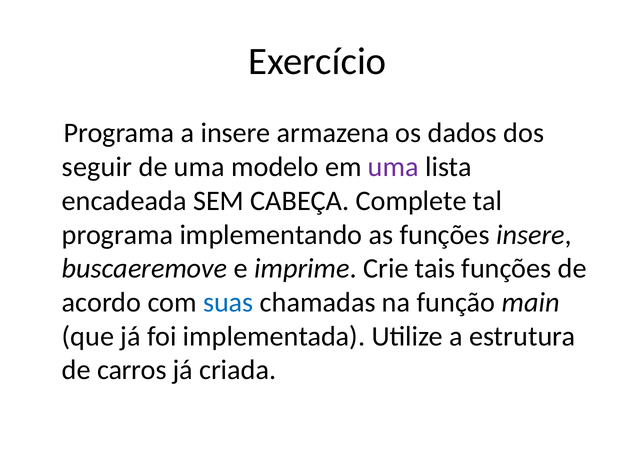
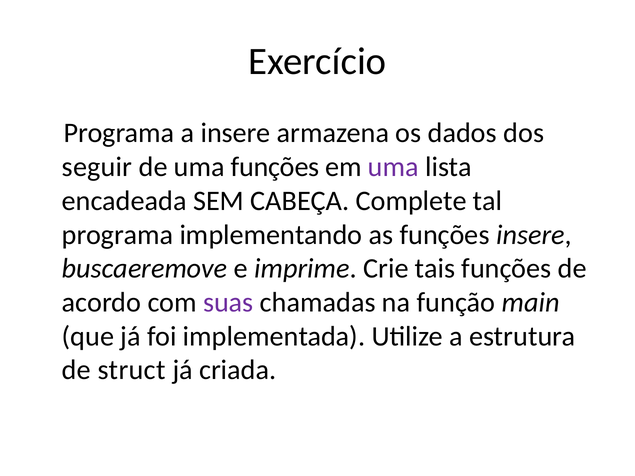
uma modelo: modelo -> funções
suas colour: blue -> purple
carros: carros -> struct
